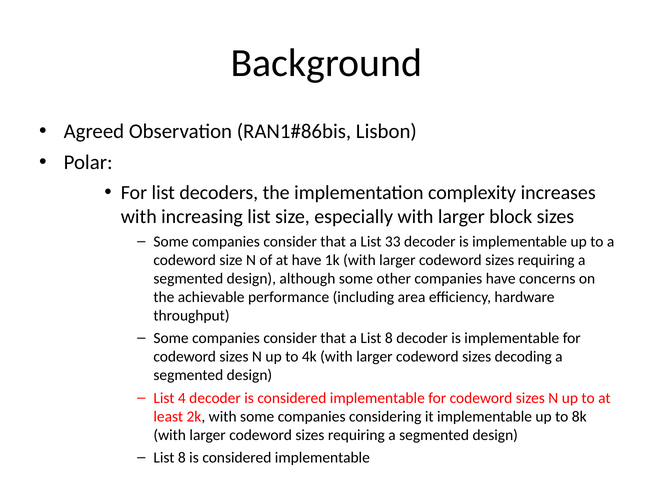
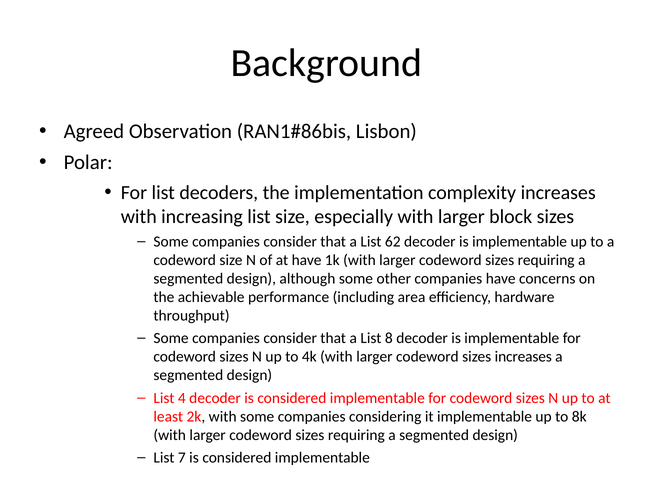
33: 33 -> 62
sizes decoding: decoding -> increases
8 at (182, 457): 8 -> 7
